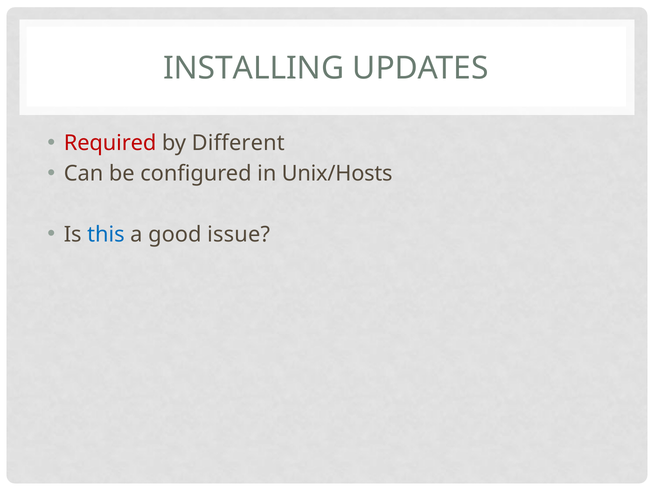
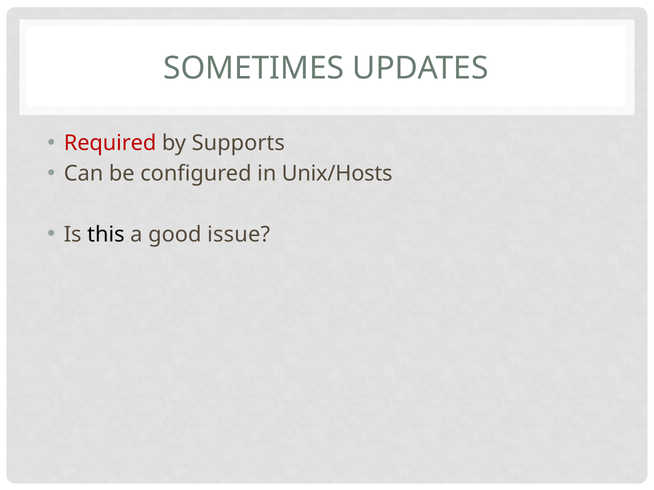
INSTALLING: INSTALLING -> SOMETIMES
Different: Different -> Supports
this colour: blue -> black
